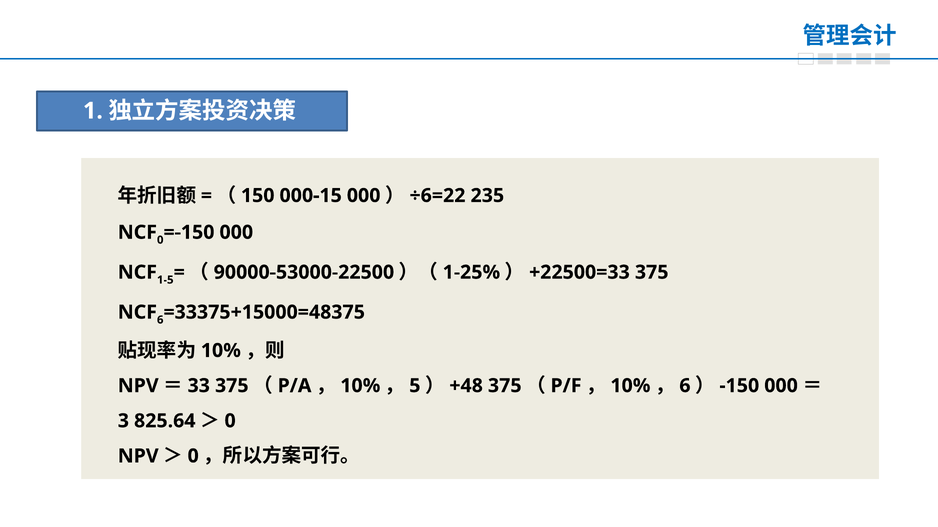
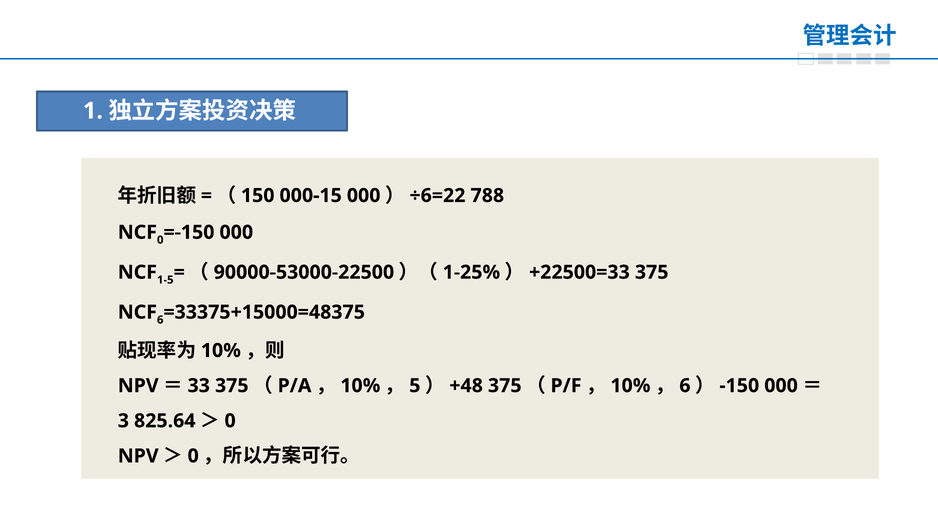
235: 235 -> 788
